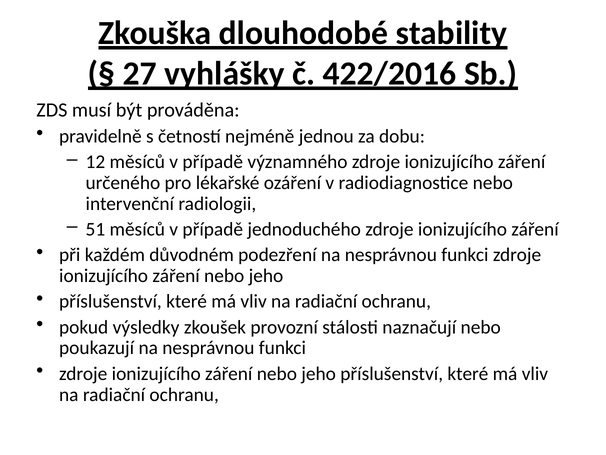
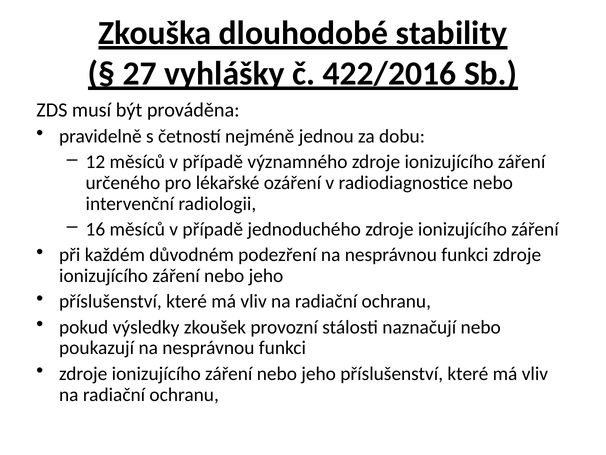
51: 51 -> 16
